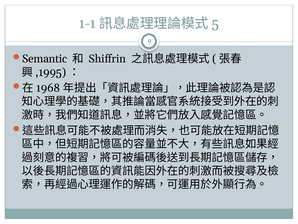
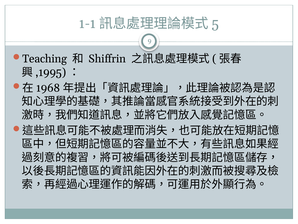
Semantic: Semantic -> Teaching
